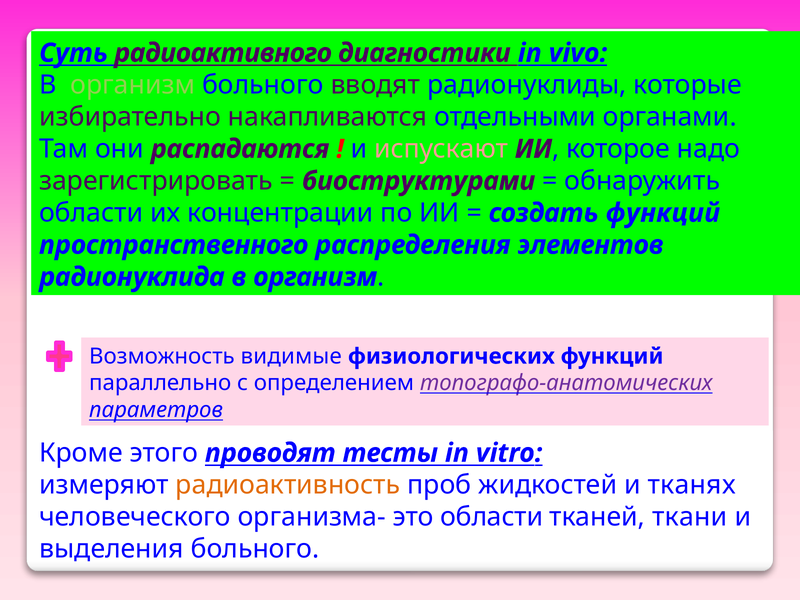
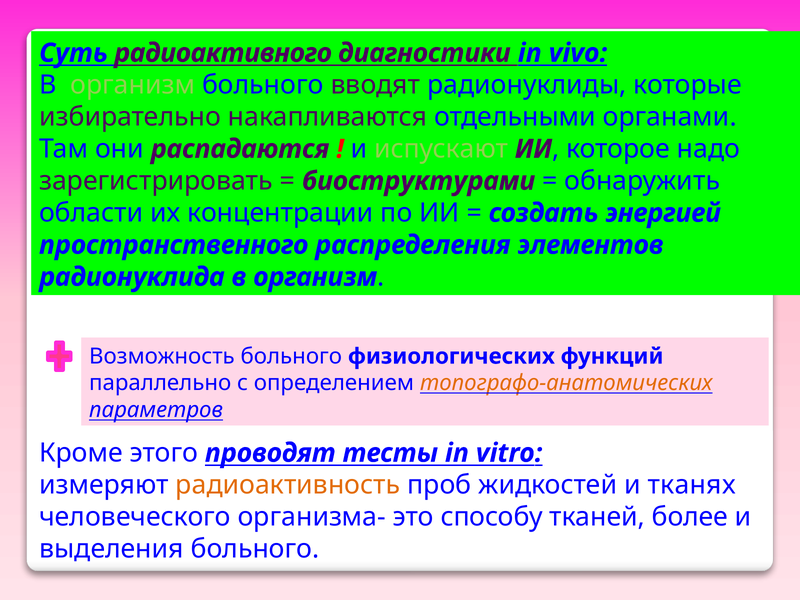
испускают colour: pink -> light green
создать функций: функций -> энергией
Возможность видимые: видимые -> больного
топографо-анатомических colour: purple -> orange
это области: области -> способу
ткани: ткани -> более
